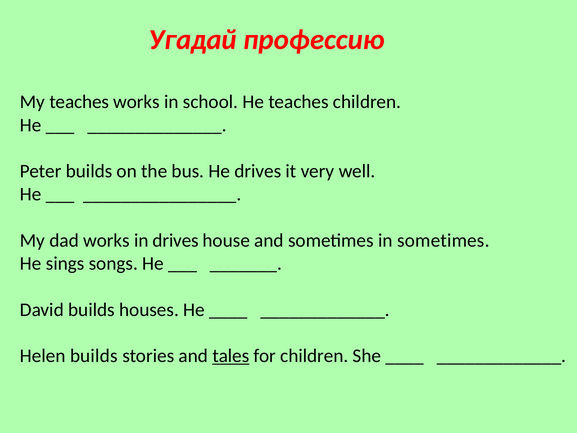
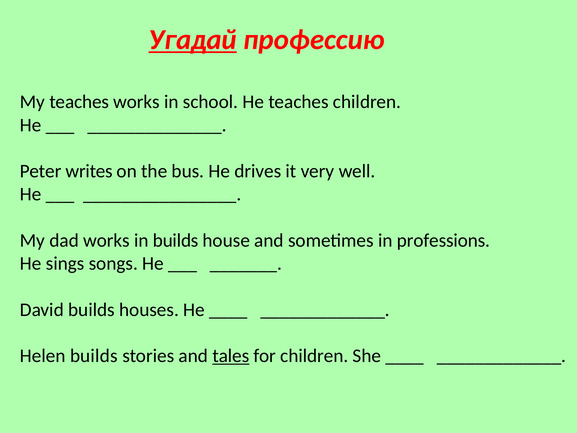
Угадай underline: none -> present
Peter builds: builds -> writes
in drives: drives -> builds
in sometimes: sometimes -> professions
